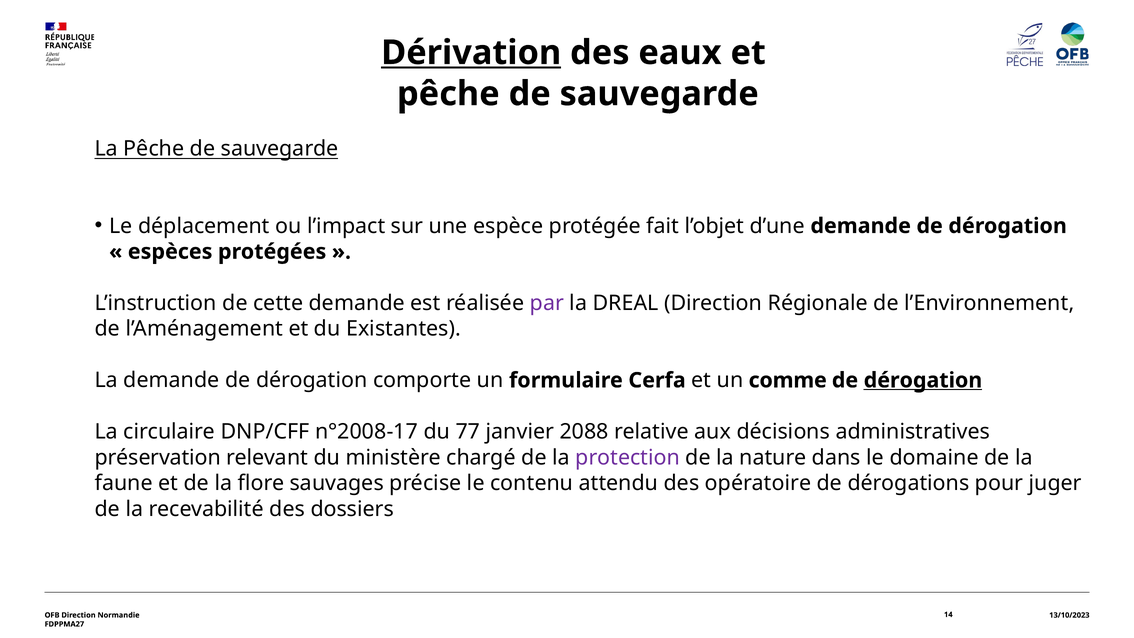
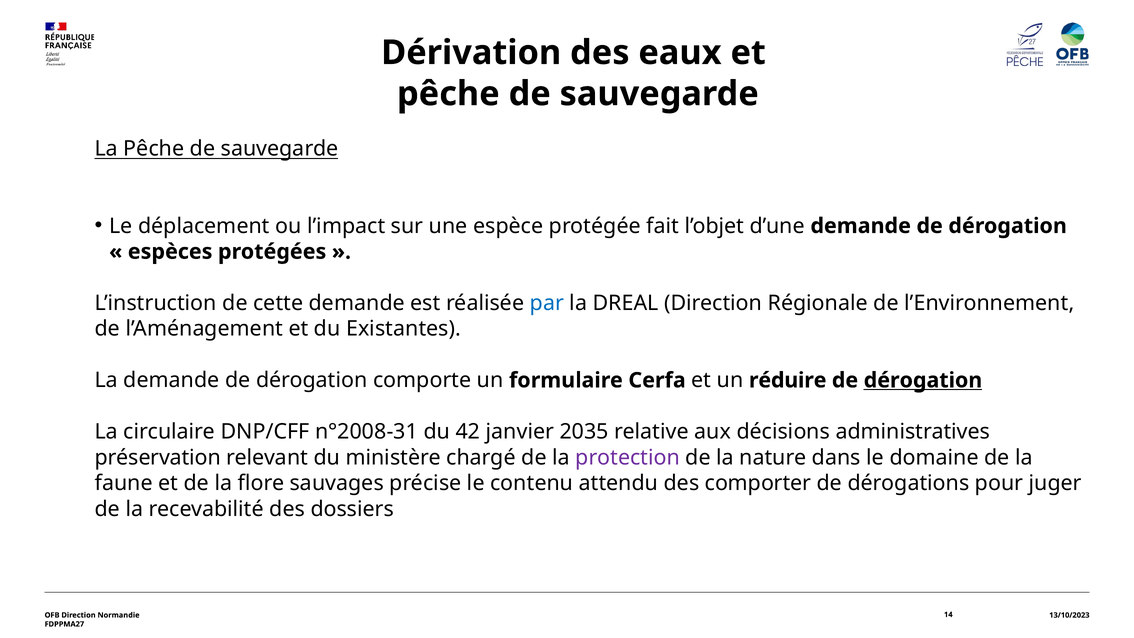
Dérivation underline: present -> none
par colour: purple -> blue
comme: comme -> réduire
n°2008-17: n°2008-17 -> n°2008-31
77: 77 -> 42
2088: 2088 -> 2035
opératoire: opératoire -> comporter
